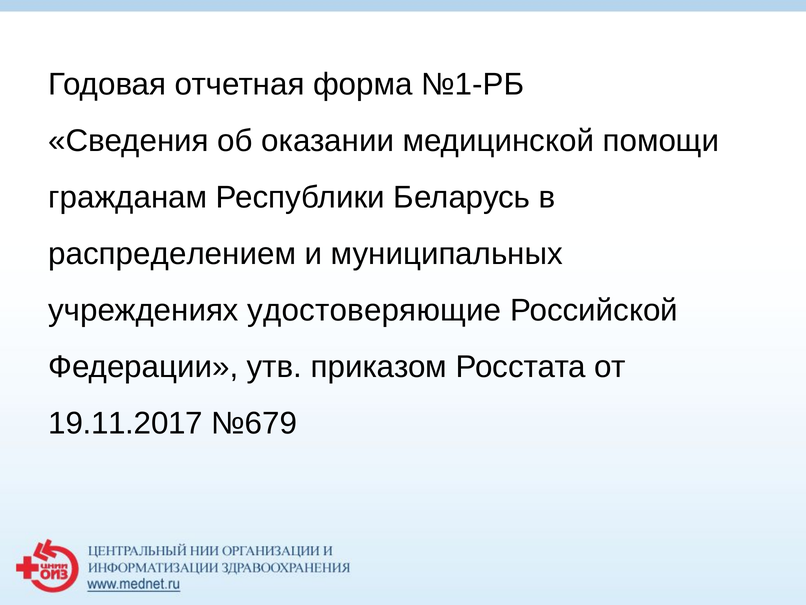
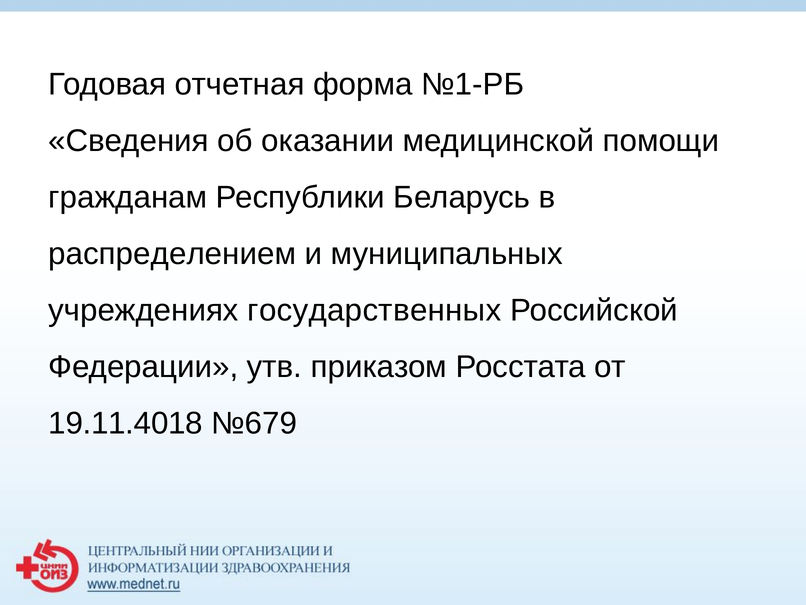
удостоверяющие: удостоверяющие -> государственных
19.11.2017: 19.11.2017 -> 19.11.4018
